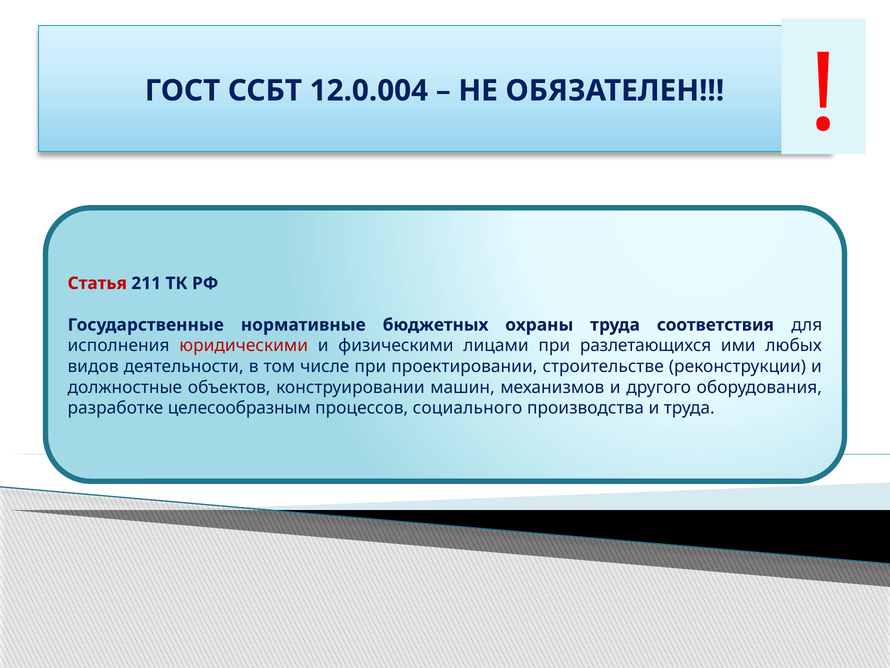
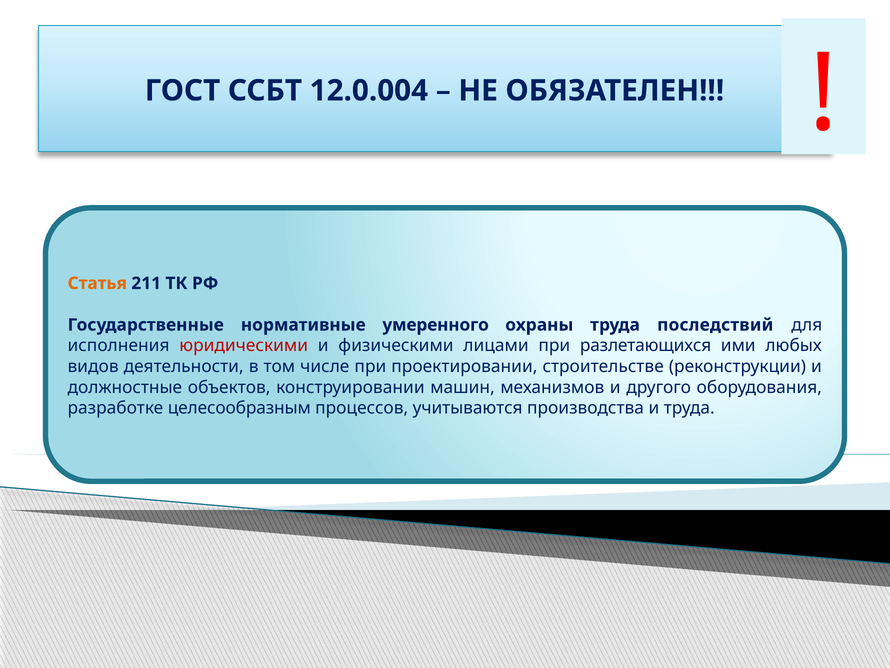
Статья colour: red -> orange
бюджетных: бюджетных -> умеренного
соответствия: соответствия -> последствий
социального: социального -> учитываются
